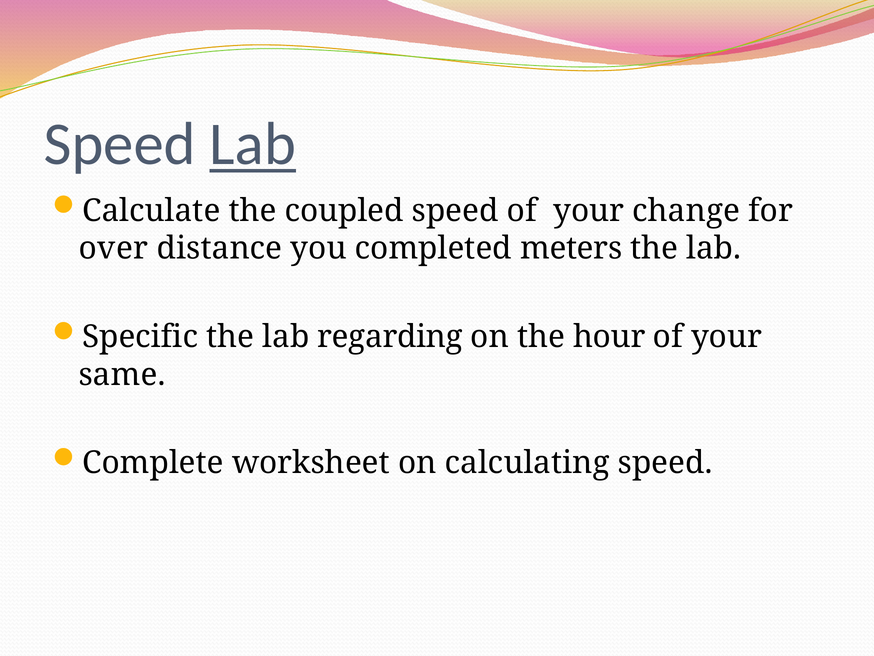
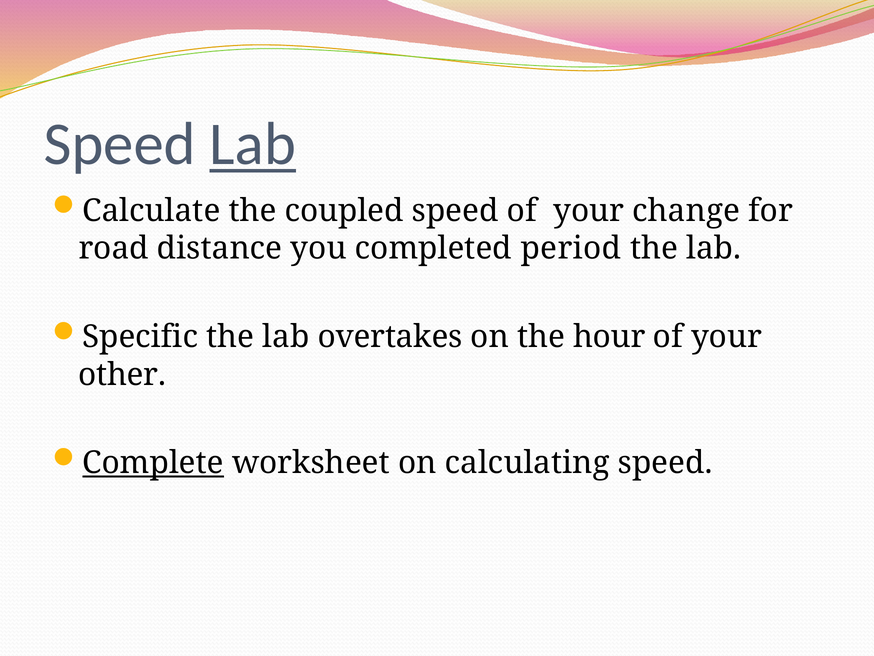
over: over -> road
meters: meters -> period
regarding: regarding -> overtakes
same: same -> other
Complete underline: none -> present
